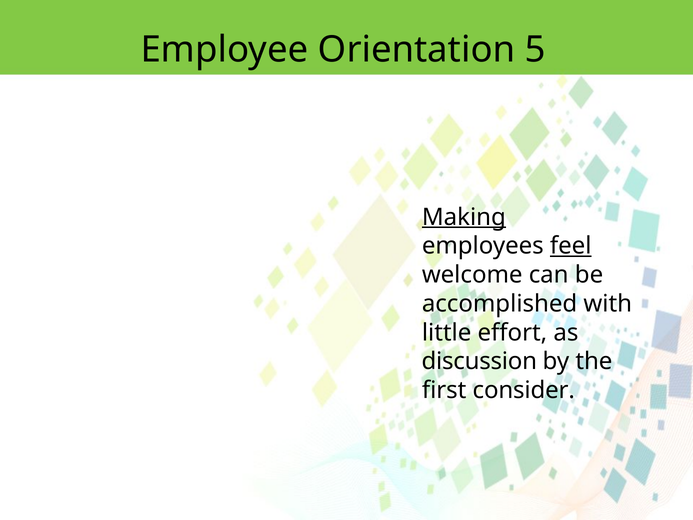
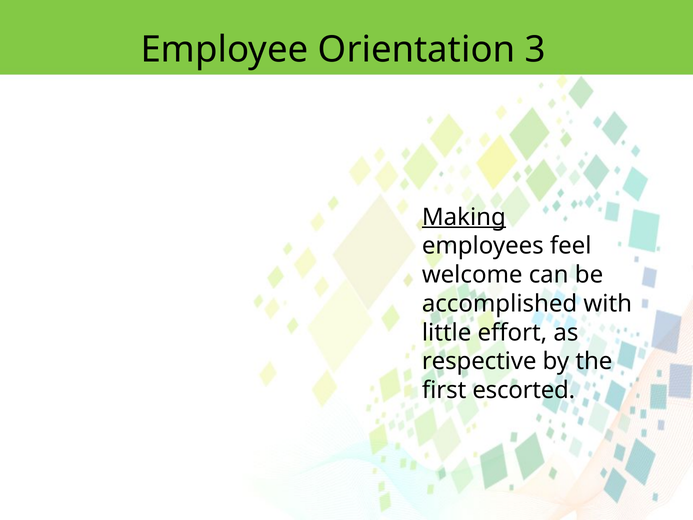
5: 5 -> 3
feel underline: present -> none
discussion: discussion -> respective
consider: consider -> escorted
